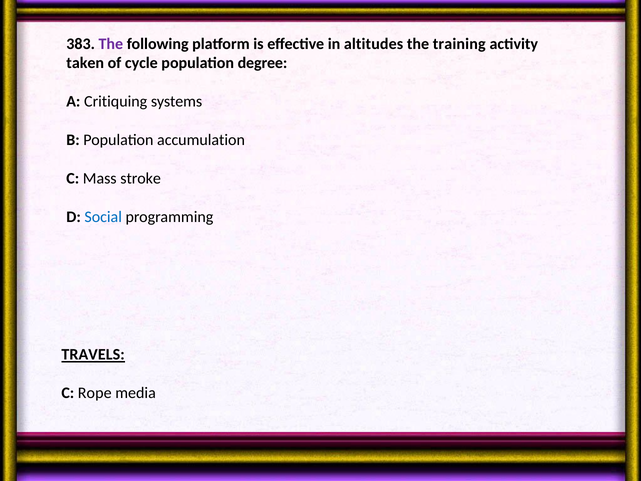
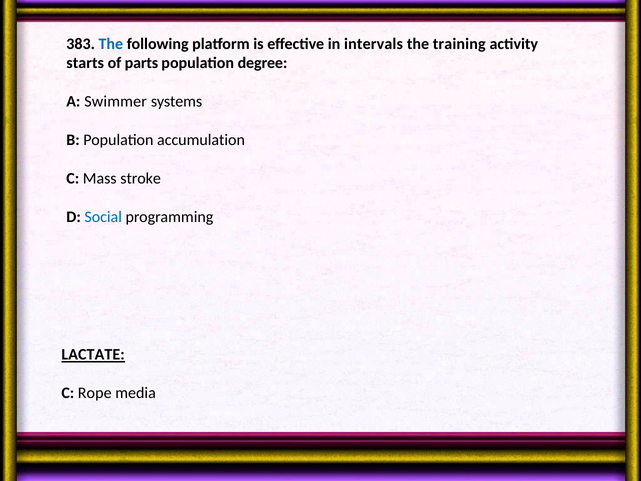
The at (111, 44) colour: purple -> blue
altitudes: altitudes -> intervals
taken: taken -> starts
cycle: cycle -> parts
Critiquing: Critiquing -> Swimmer
TRAVELS: TRAVELS -> LACTATE
